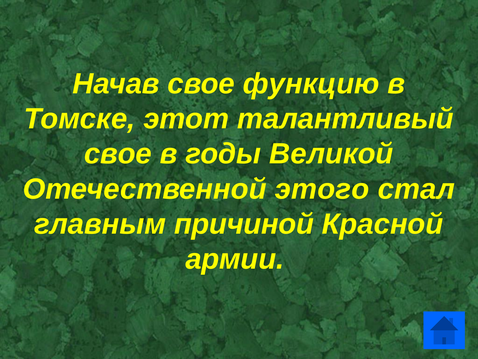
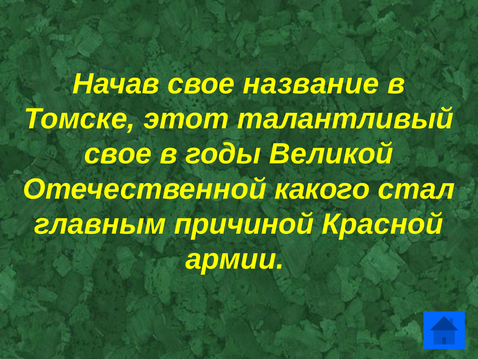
функцию: функцию -> название
этого: этого -> какого
